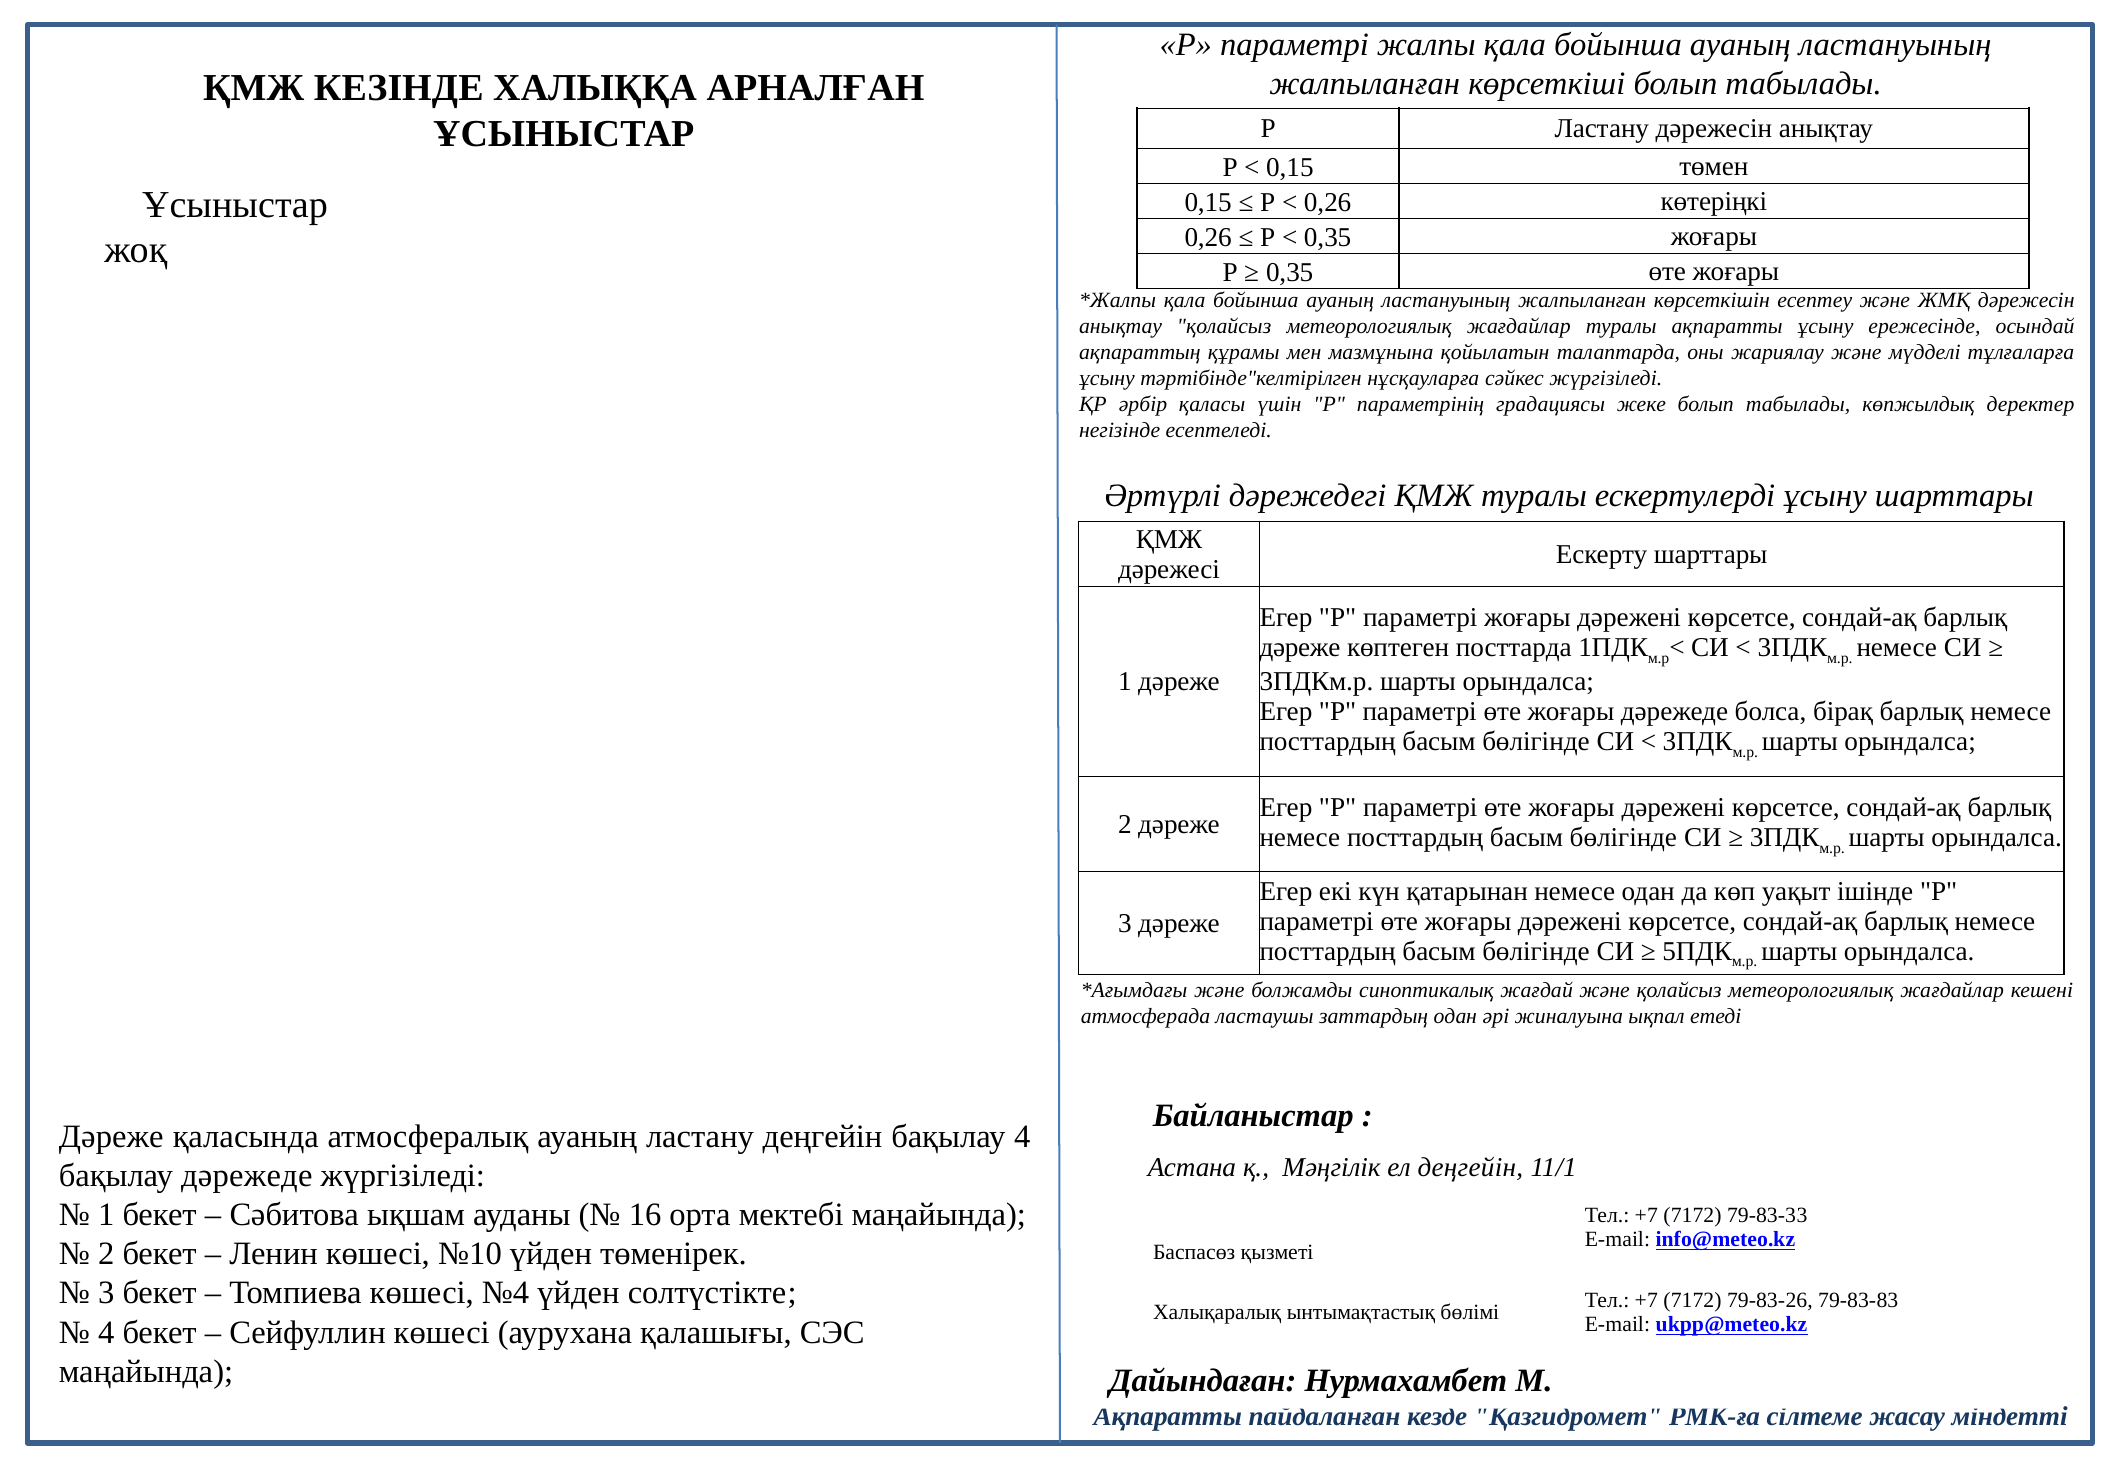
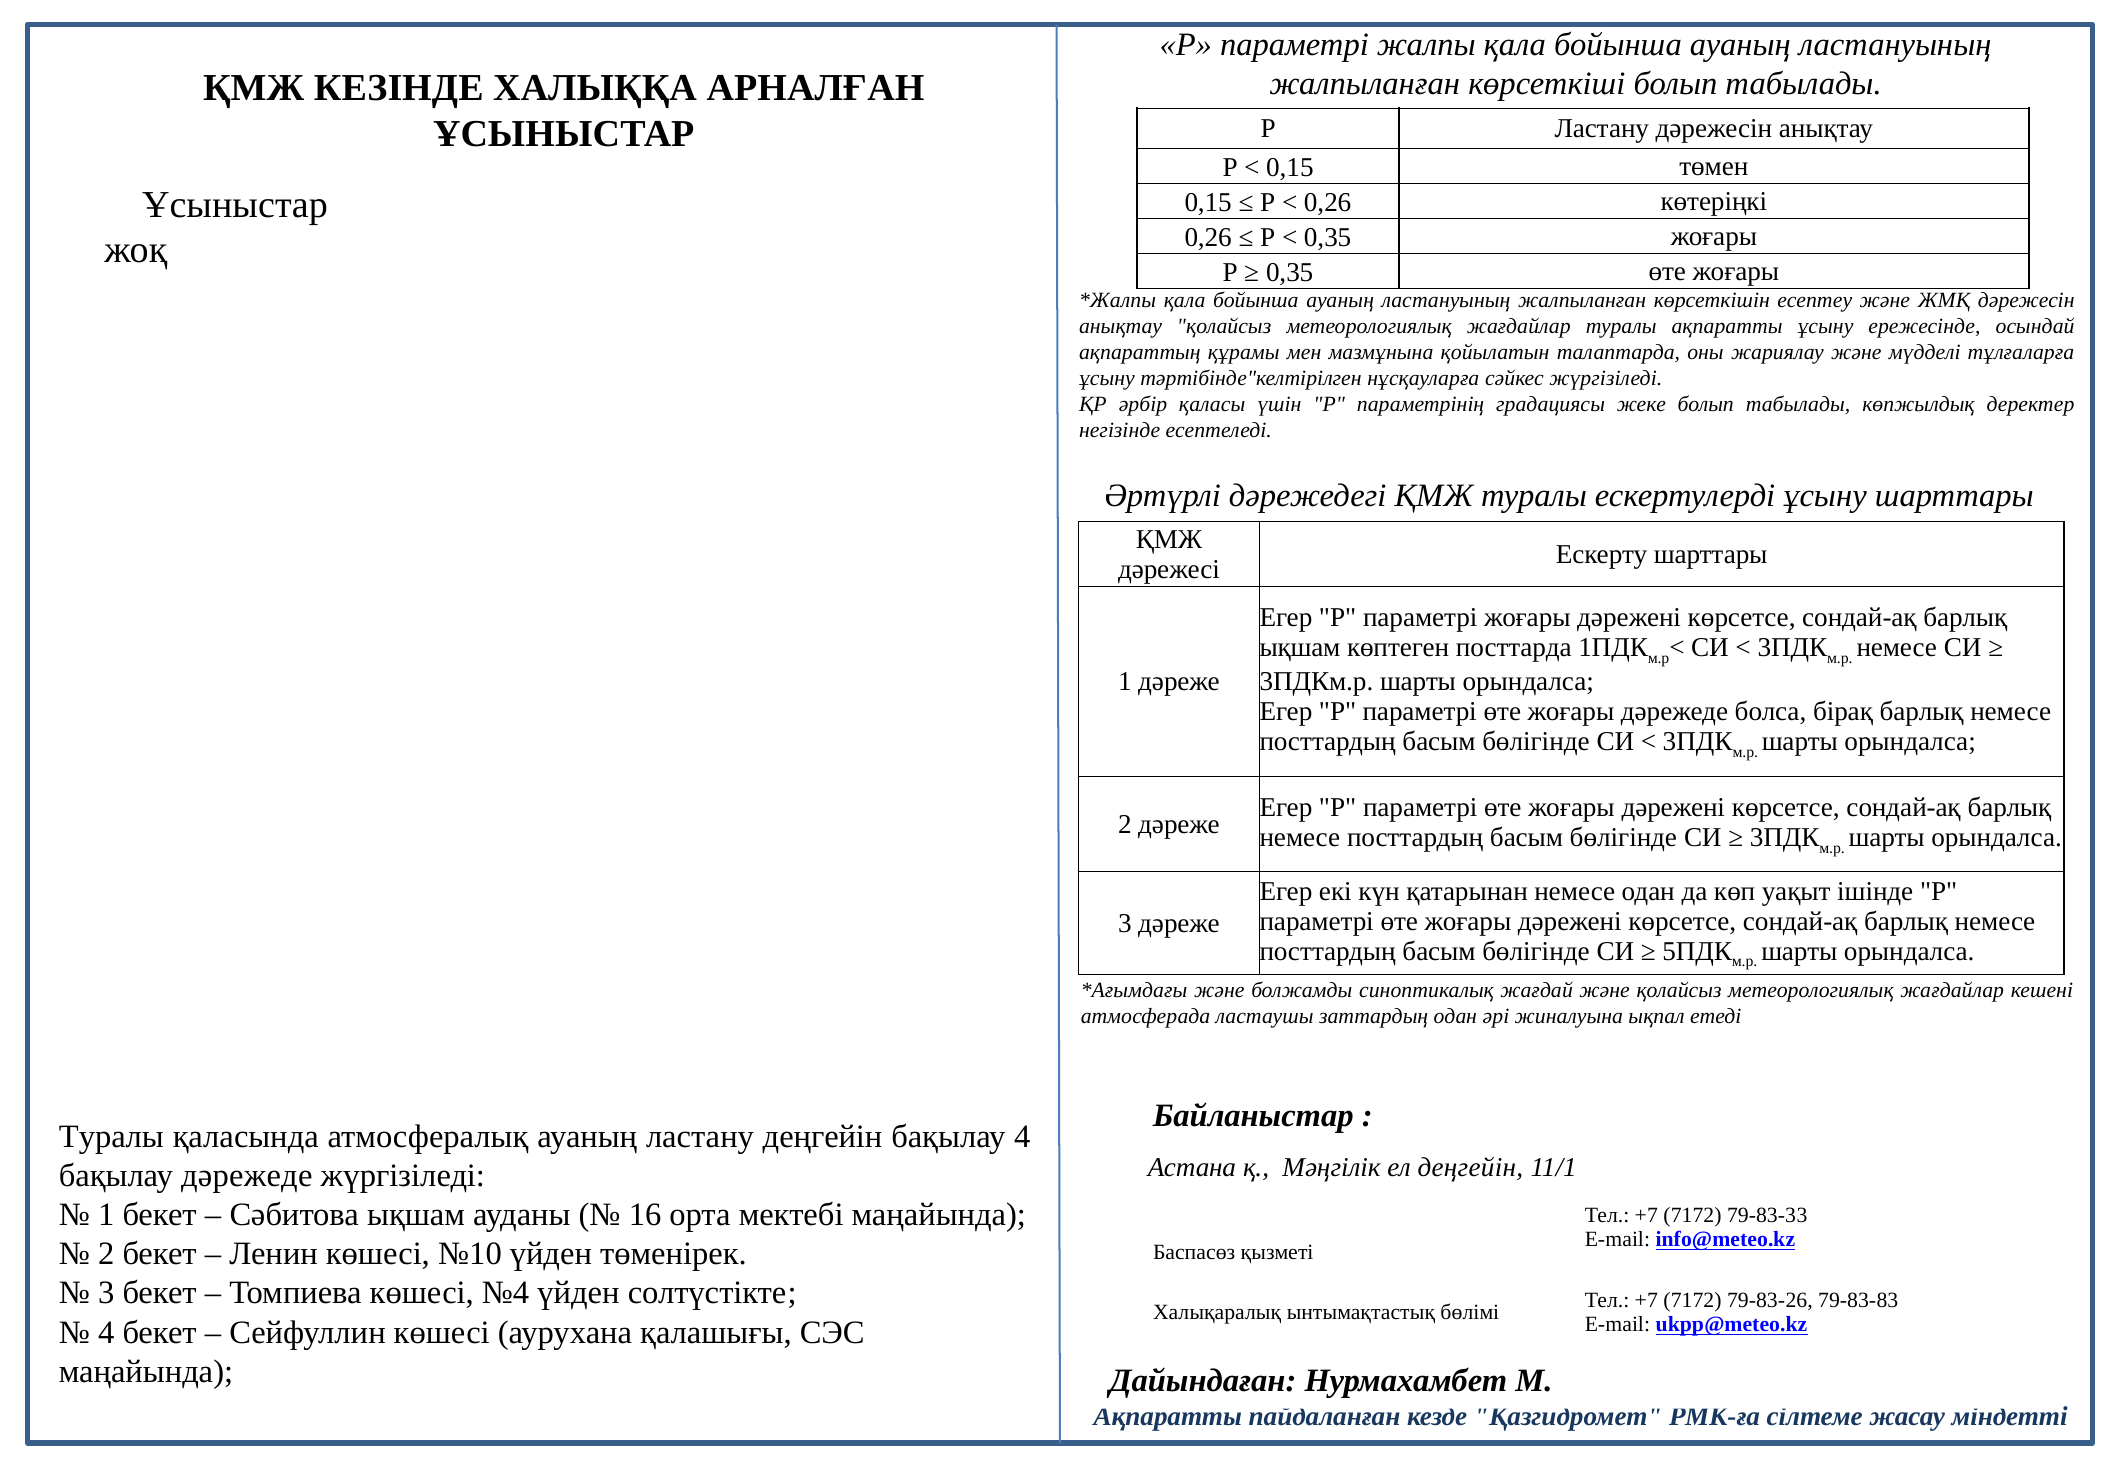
дәреже at (1300, 647): дәреже -> ықшам
Дәреже at (111, 1136): Дәреже -> Туралы
